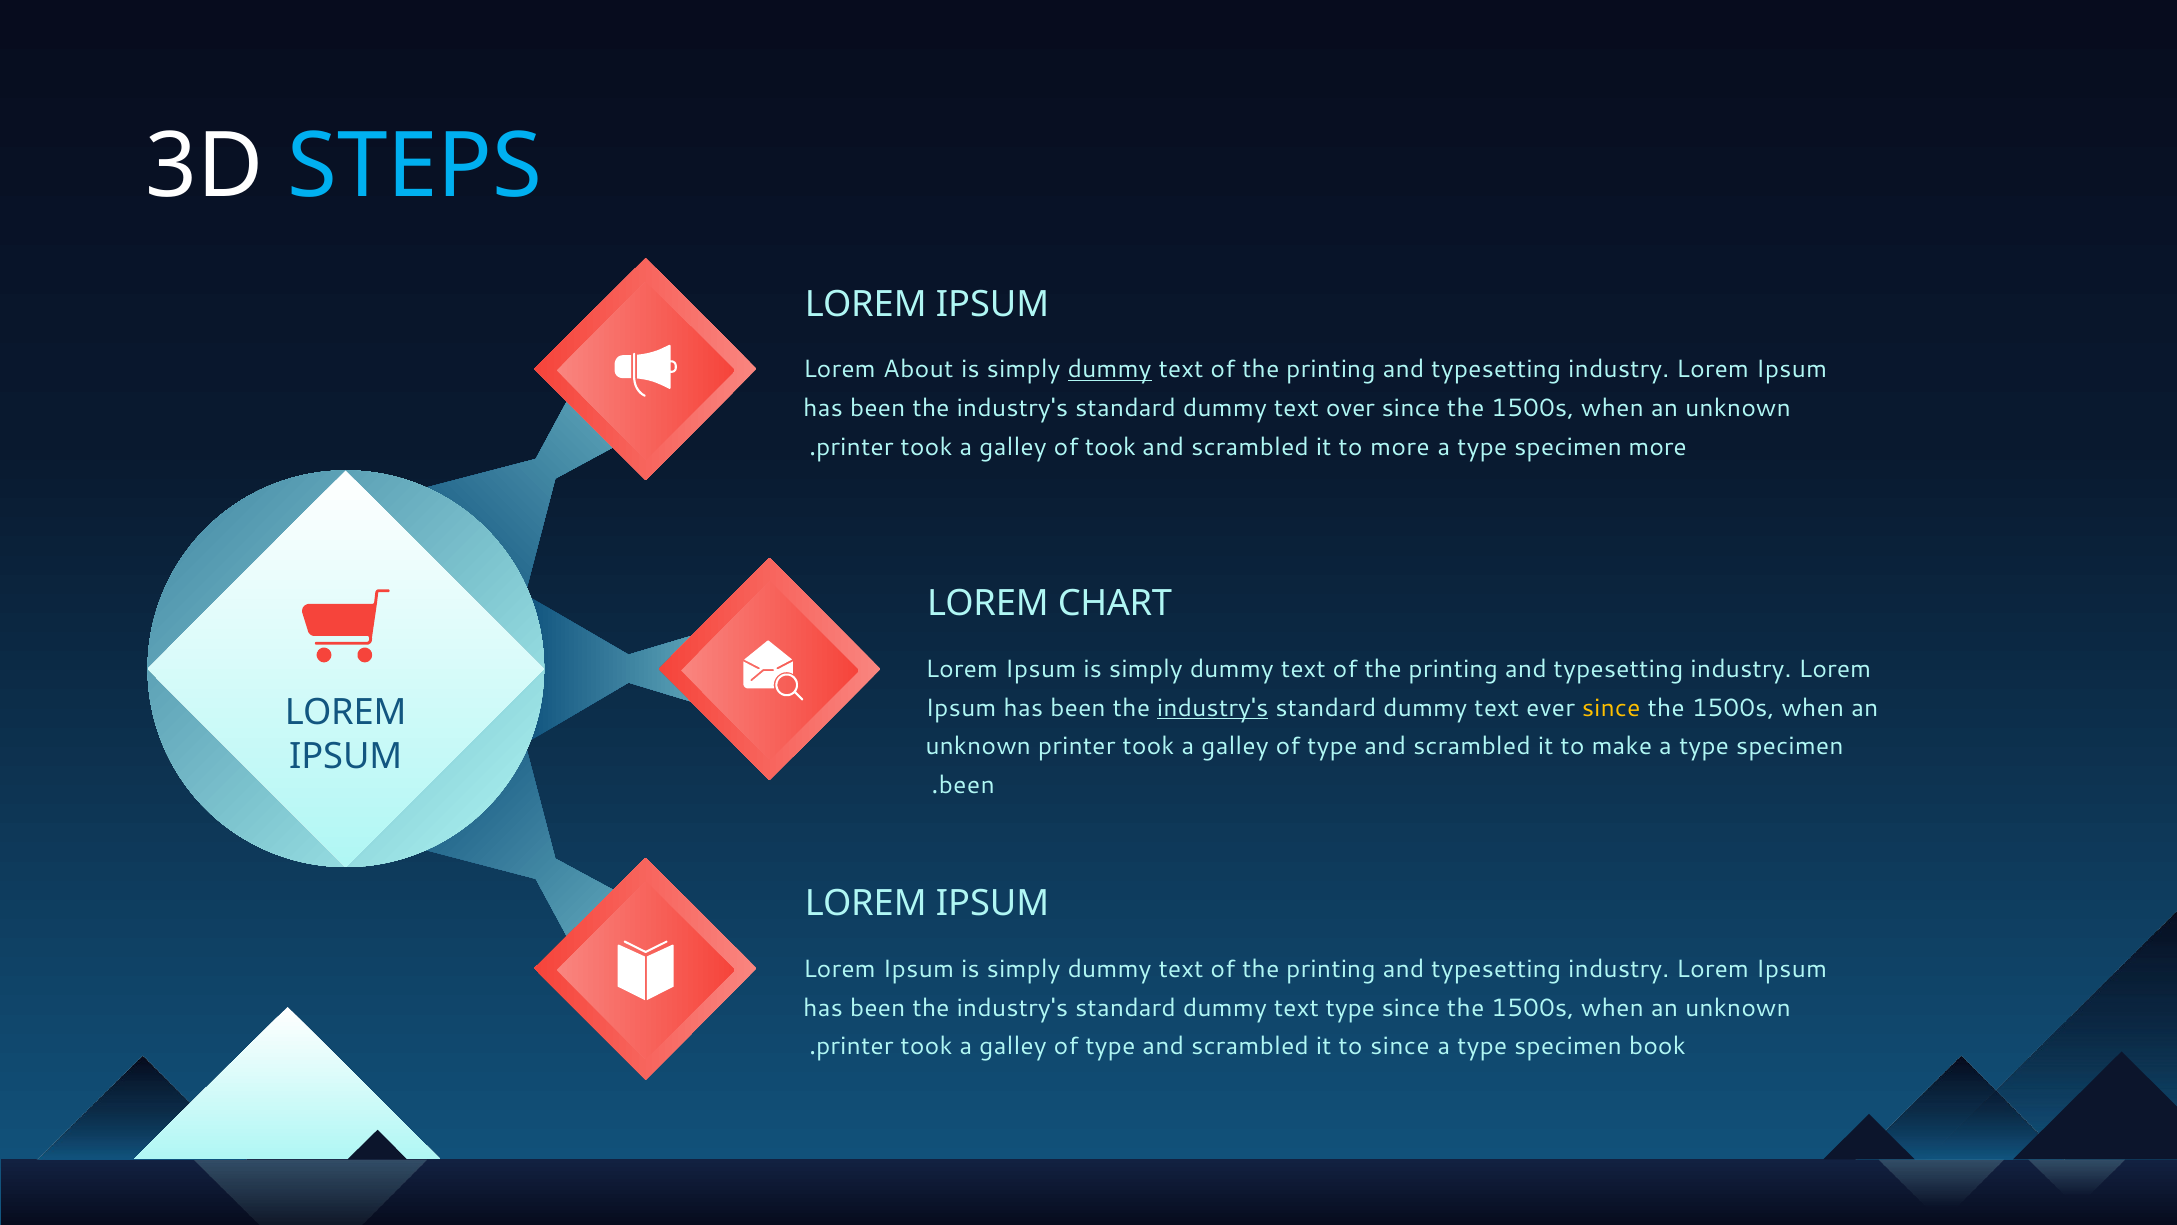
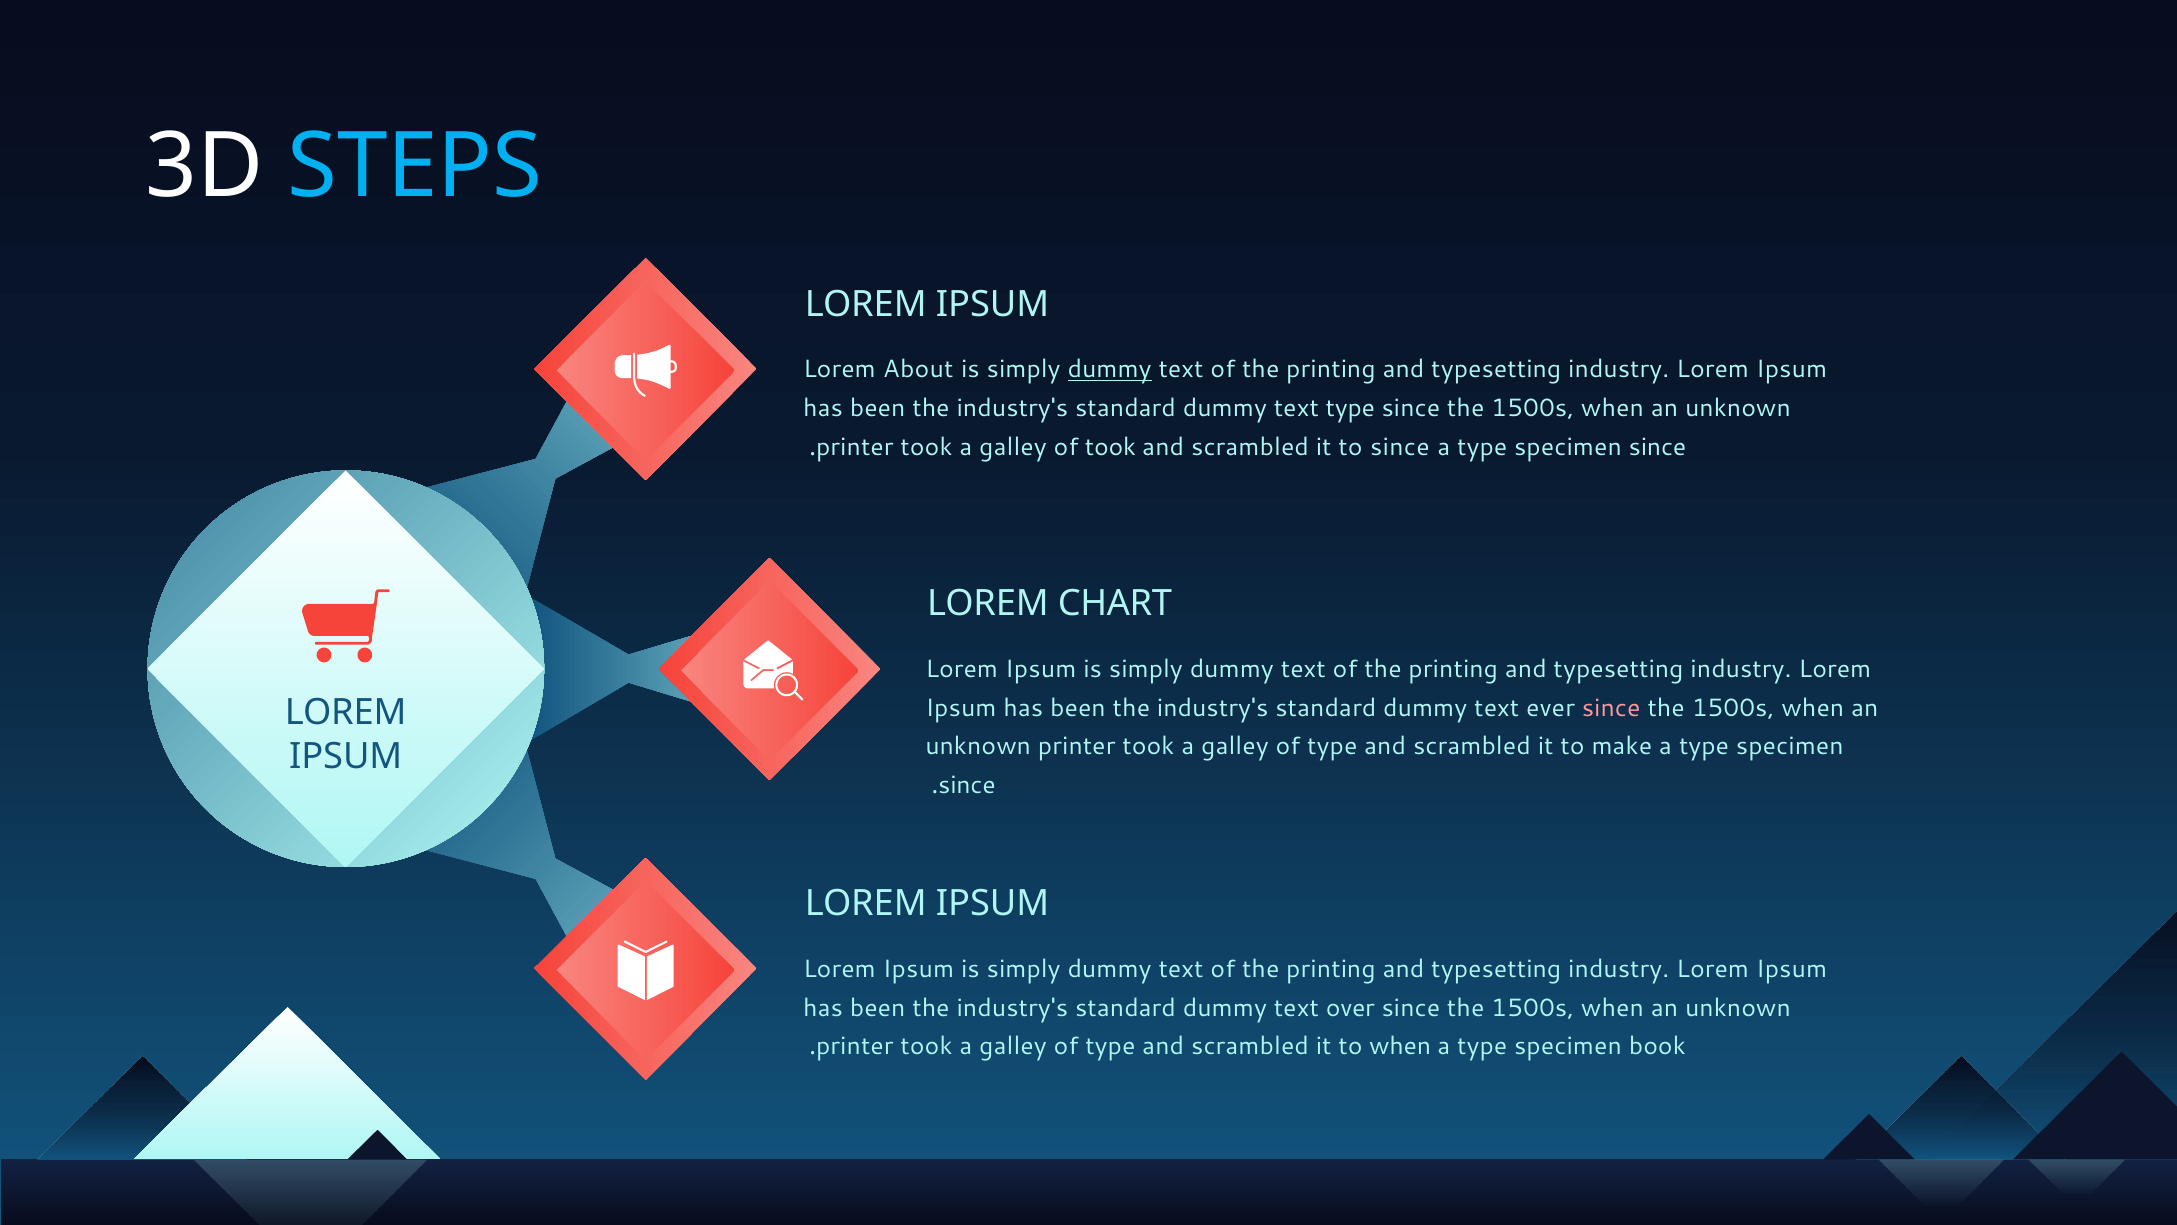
text over: over -> type
to more: more -> since
more at (1658, 447): more -> since
industry's at (1213, 708) underline: present -> none
since at (1611, 708) colour: yellow -> pink
been at (967, 785): been -> since
text type: type -> over
to since: since -> when
